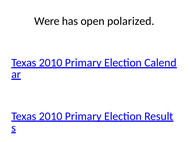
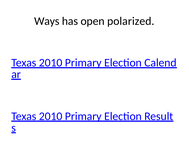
Were: Were -> Ways
